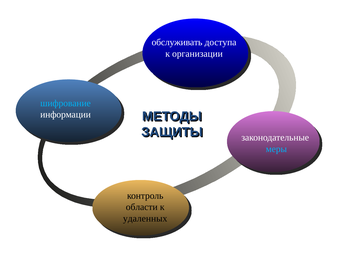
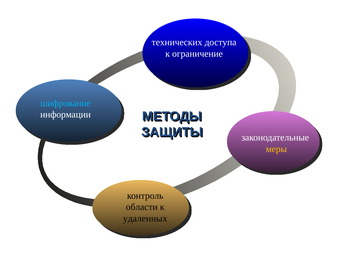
обслуживать: обслуживать -> технических
организации: организации -> ограничение
меры colour: light blue -> yellow
